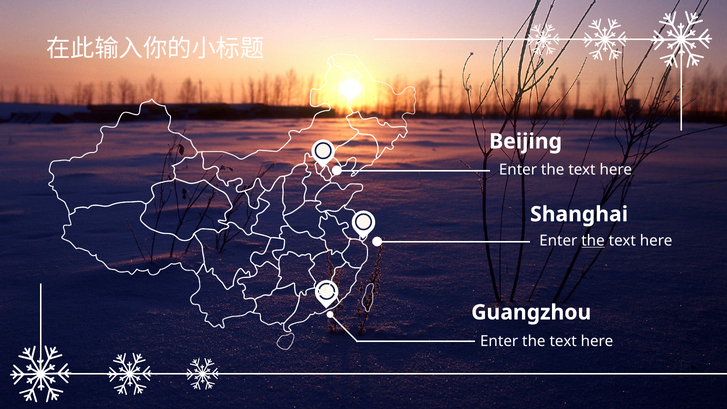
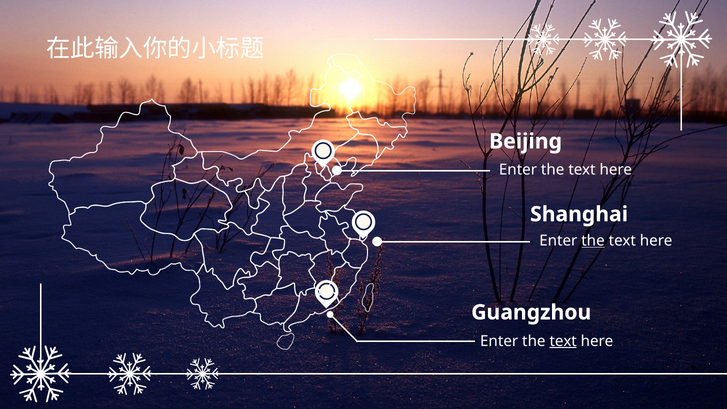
text at (563, 341) underline: none -> present
